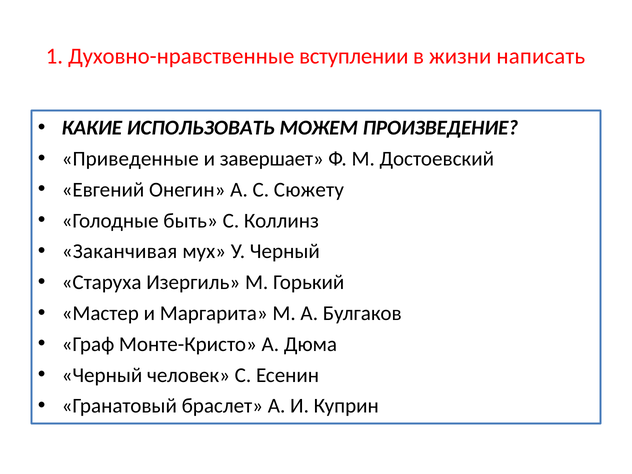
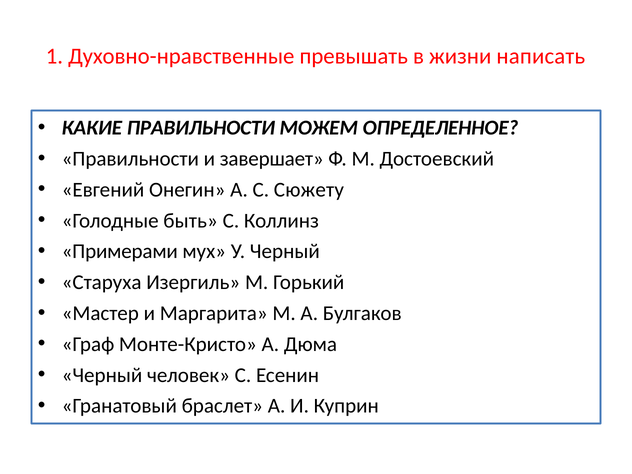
вступлении: вступлении -> превышать
КАКИЕ ИСПОЛЬЗОВАТЬ: ИСПОЛЬЗОВАТЬ -> ПРАВИЛЬНОСТИ
ПРОИЗВЕДЕНИЕ: ПРОИЗВЕДЕНИЕ -> ОПРЕДЕЛЕННОЕ
Приведенные at (130, 159): Приведенные -> Правильности
Заканчивая: Заканчивая -> Примерами
